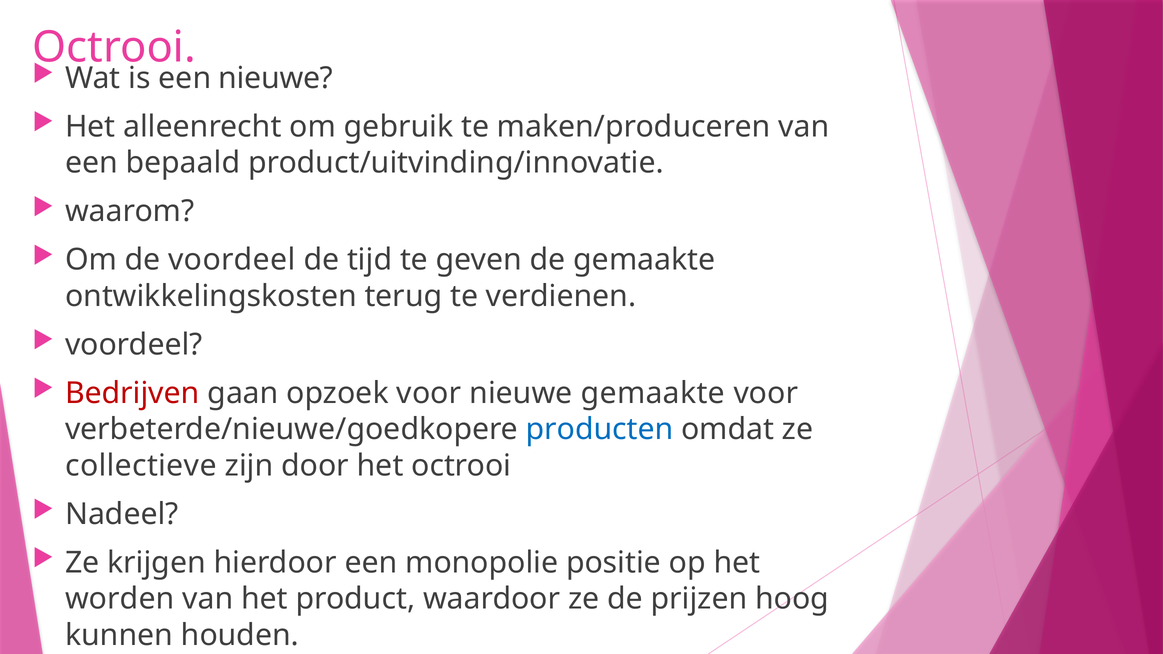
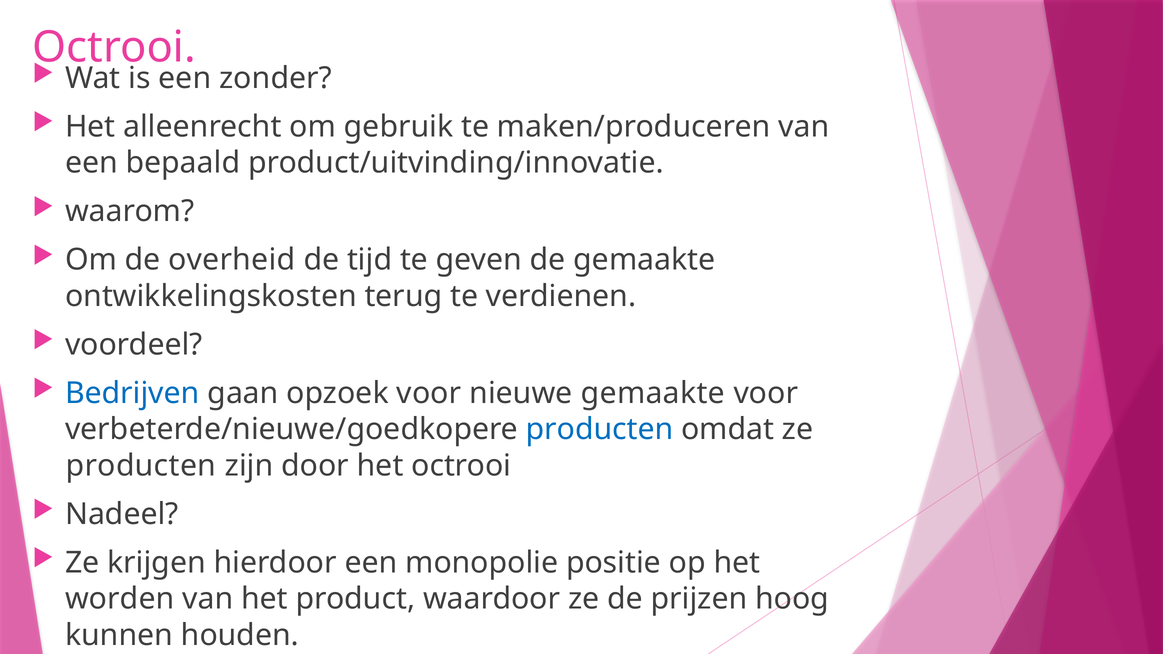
een nieuwe: nieuwe -> zonder
de voordeel: voordeel -> overheid
Bedrijven colour: red -> blue
collectieve at (141, 466): collectieve -> producten
